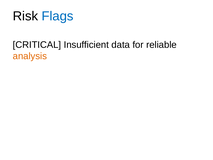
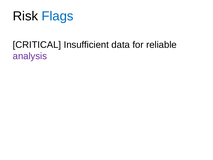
analysis colour: orange -> purple
